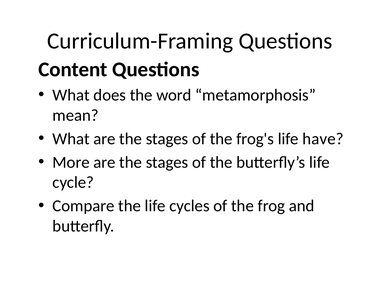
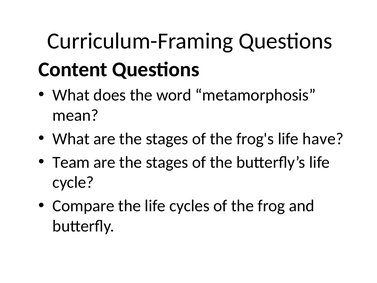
More: More -> Team
